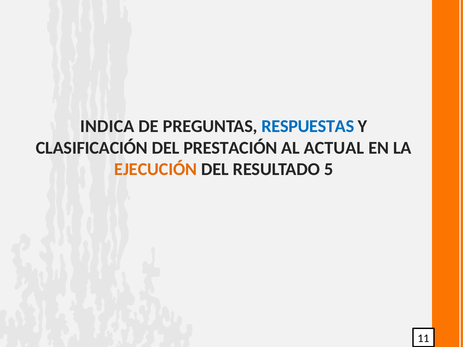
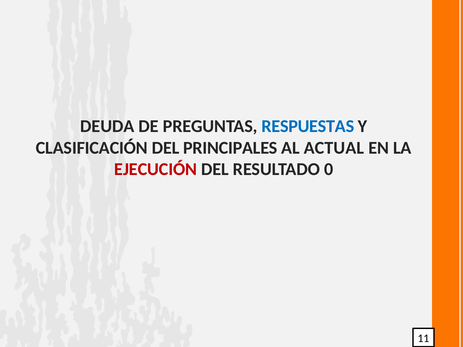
INDICA: INDICA -> DEUDA
PRESTACIÓN: PRESTACIÓN -> PRINCIPALES
EJECUCIÓN colour: orange -> red
5: 5 -> 0
